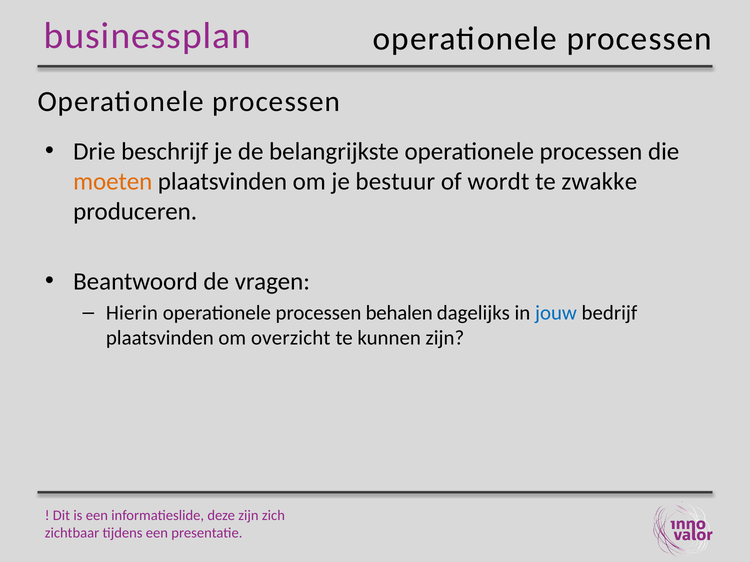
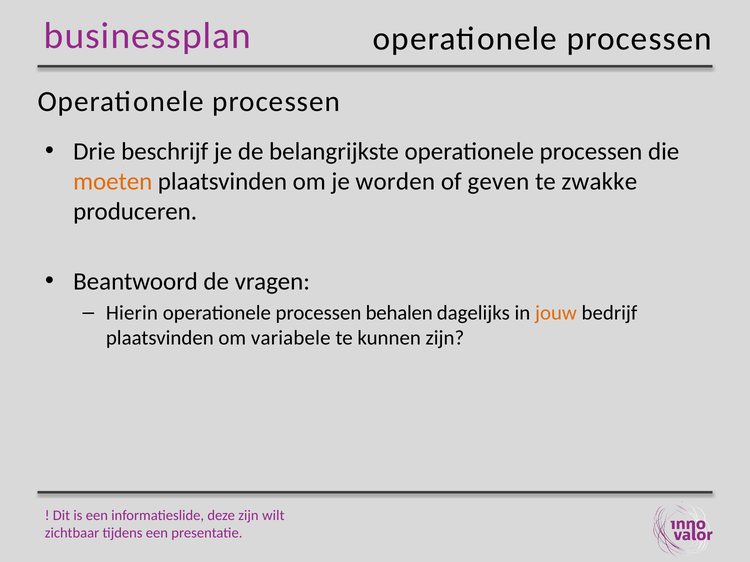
bestuur: bestuur -> worden
wordt: wordt -> geven
jouw colour: blue -> orange
overzicht: overzicht -> variabele
zich: zich -> wilt
